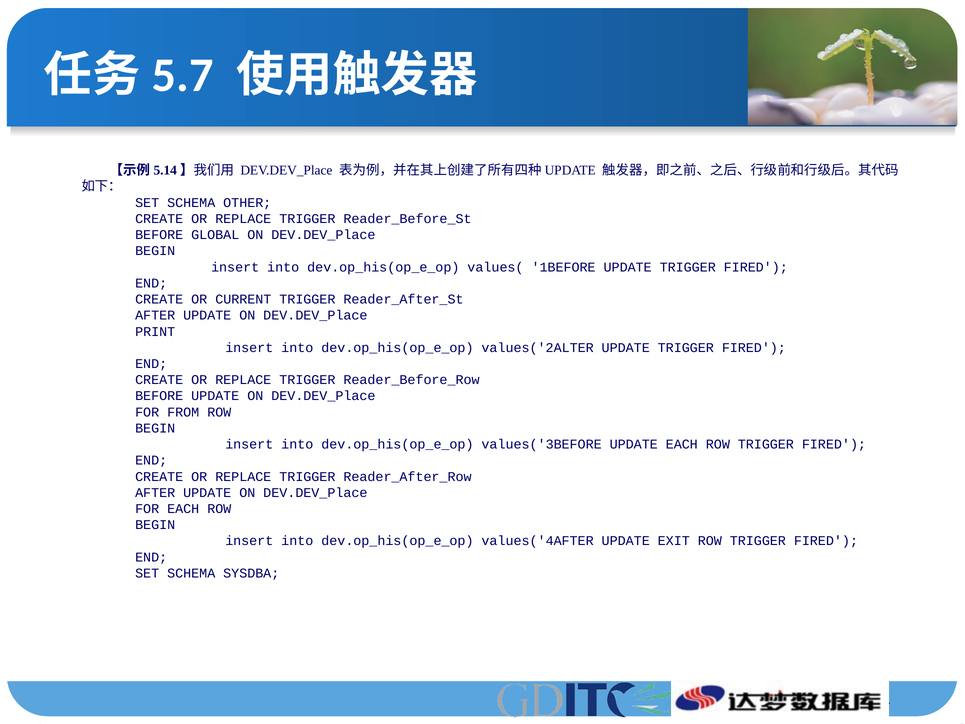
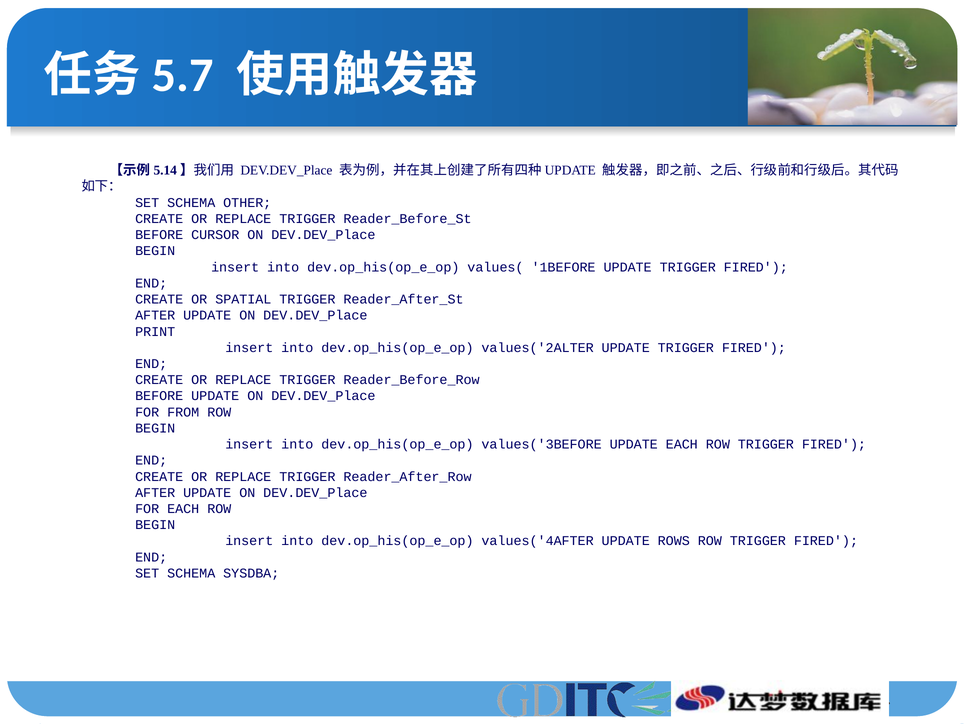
GLOBAL: GLOBAL -> CURSOR
CURRENT: CURRENT -> SPATIAL
EXIT: EXIT -> ROWS
